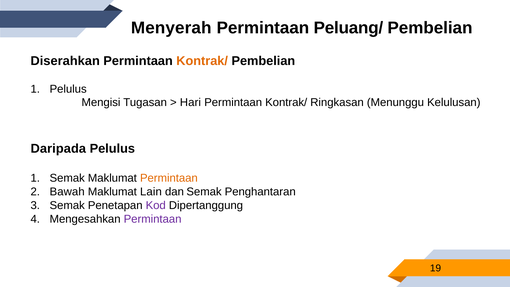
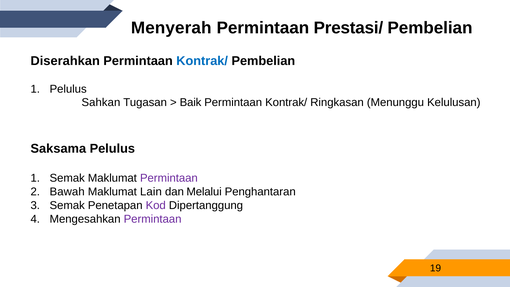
Peluang/: Peluang/ -> Prestasi/
Kontrak/ at (202, 61) colour: orange -> blue
Mengisi: Mengisi -> Sahkan
Hari: Hari -> Baik
Daripada: Daripada -> Saksama
Permintaan at (169, 178) colour: orange -> purple
dan Semak: Semak -> Melalui
